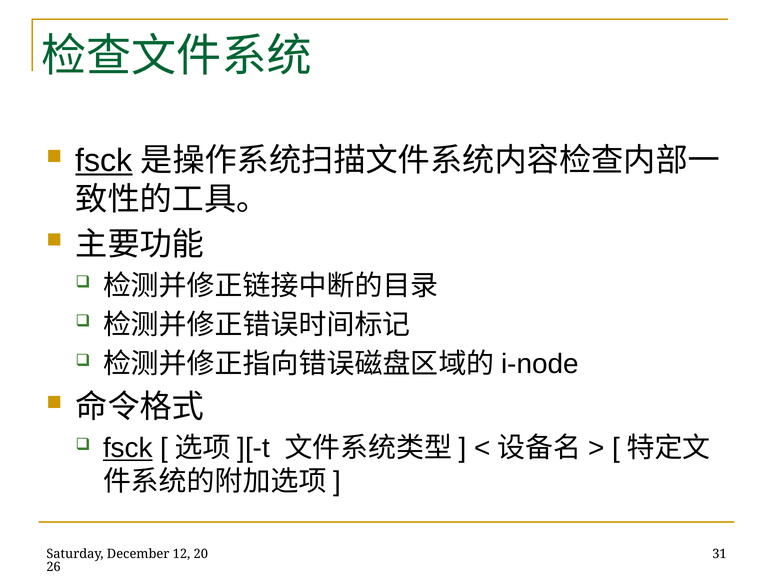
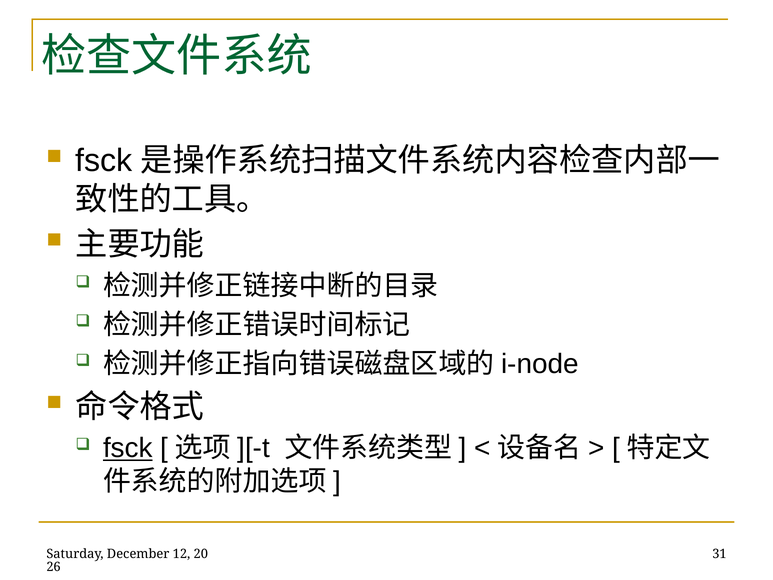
fsck at (104, 161) underline: present -> none
